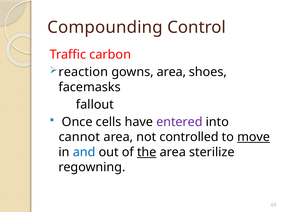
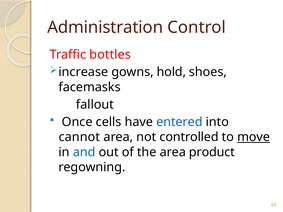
Compounding: Compounding -> Administration
carbon: carbon -> bottles
reaction: reaction -> increase
gowns area: area -> hold
entered colour: purple -> blue
the underline: present -> none
sterilize: sterilize -> product
